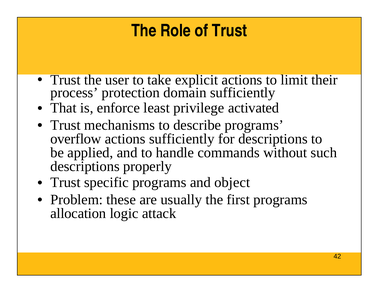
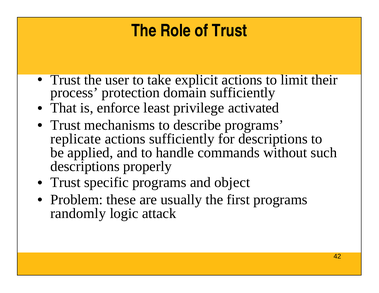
overflow: overflow -> replicate
allocation: allocation -> randomly
